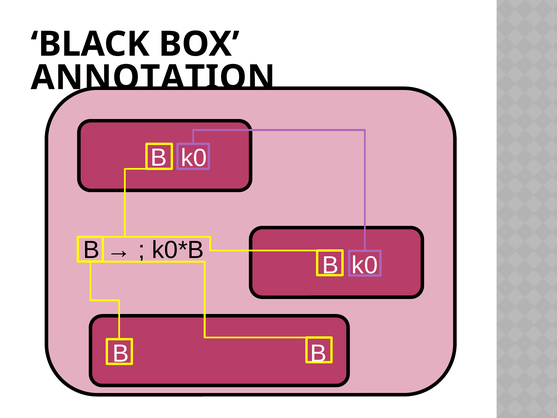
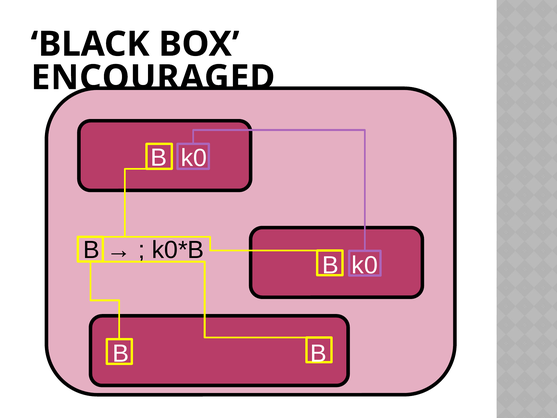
ANNOTATION: ANNOTATION -> ENCOURAGED
